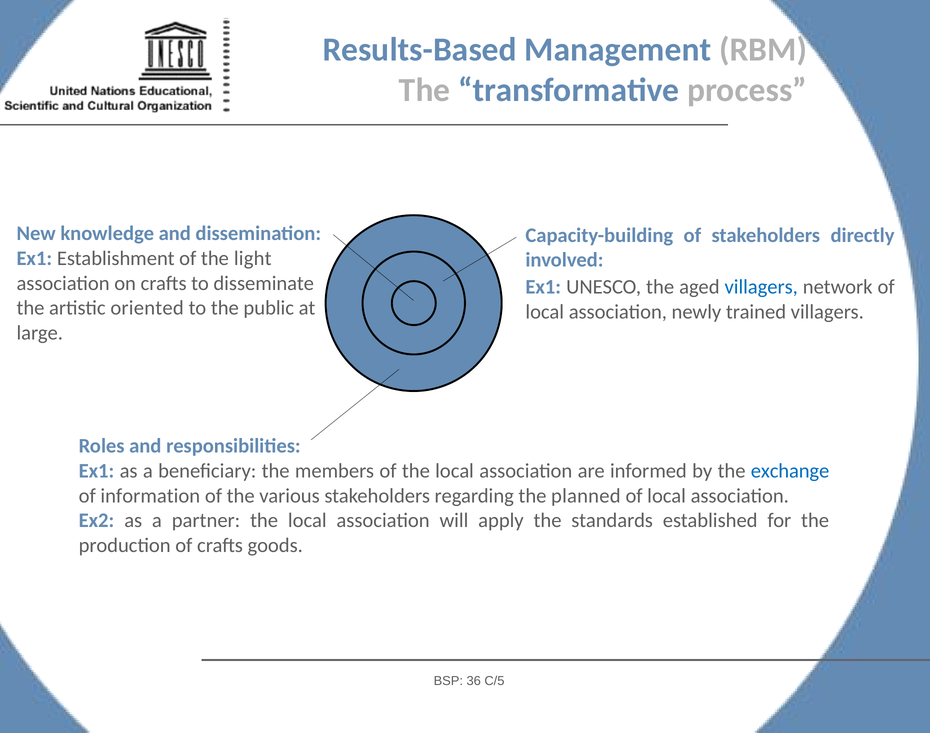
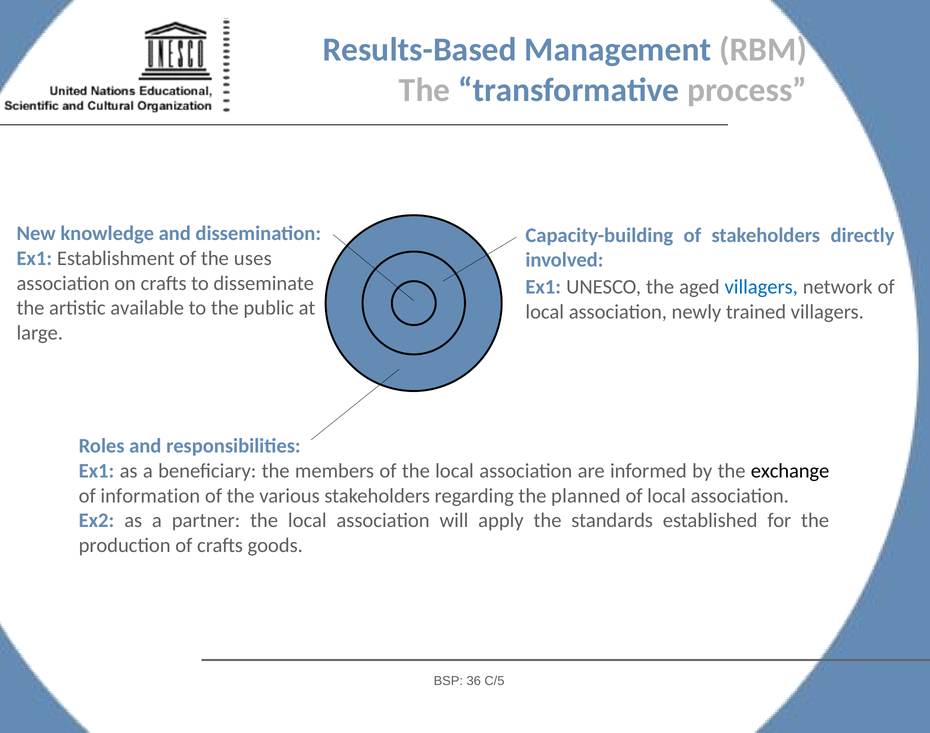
light: light -> uses
oriented: oriented -> available
exchange colour: blue -> black
